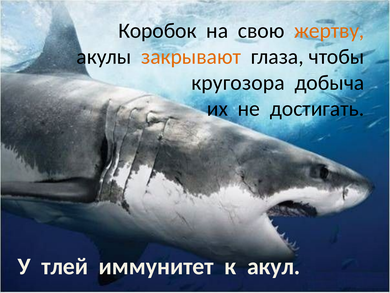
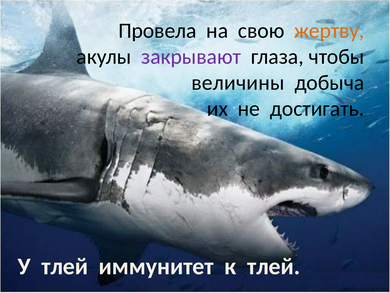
Коробок: Коробок -> Провела
закрывают colour: orange -> purple
кругозора: кругозора -> величины
к акул: акул -> тлей
